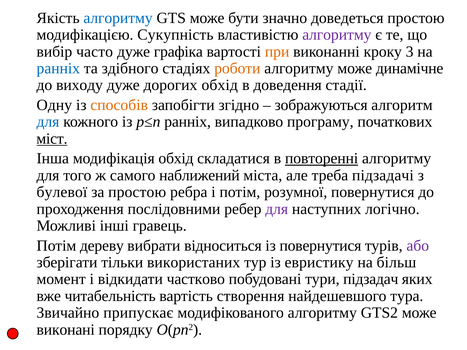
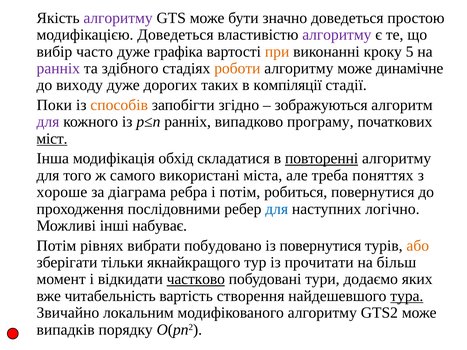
алгоритму at (118, 18) colour: blue -> purple
модифікацією Сукупність: Сукупність -> Доведеться
3: 3 -> 5
ранніх at (58, 68) colour: blue -> purple
дорогих обхід: обхід -> таких
доведення: доведення -> компіляції
Одну: Одну -> Поки
для at (48, 122) colour: blue -> purple
наближений: наближений -> використані
підзадачі: підзадачі -> поняттях
булевої: булевої -> хороше
за простою: простою -> діаграма
розумної: розумної -> робиться
для at (277, 209) colour: purple -> blue
гравець: гравець -> набуває
дереву: дереву -> рівнях
відноситься: відноситься -> побудовано
або colour: purple -> orange
використаних: використаних -> якнайкращого
евристику: евристику -> прочитати
частково underline: none -> present
підзадач: підзадач -> додаємо
тура underline: none -> present
припускає: припускає -> локальним
виконані: виконані -> випадків
